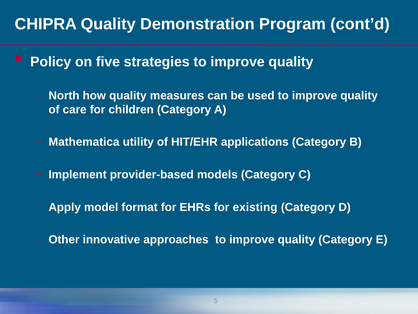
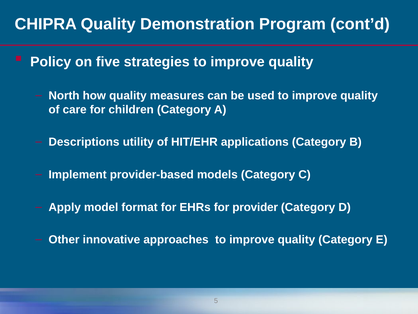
Mathematica: Mathematica -> Descriptions
existing: existing -> provider
